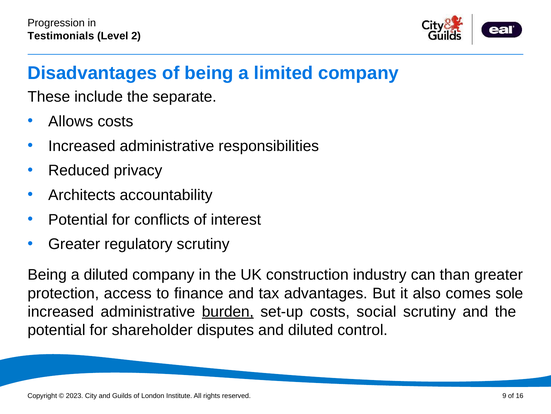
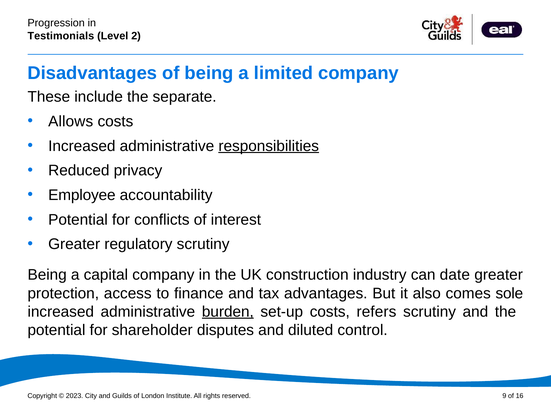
responsibilities underline: none -> present
Architects: Architects -> Employee
a diluted: diluted -> capital
than: than -> date
social: social -> refers
